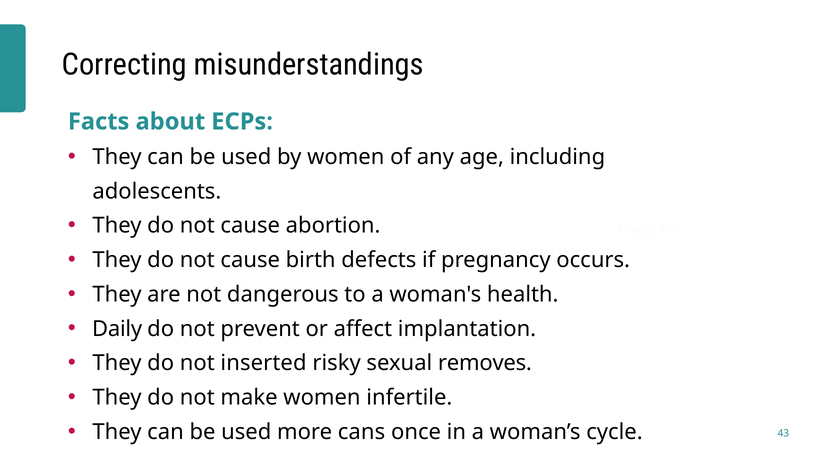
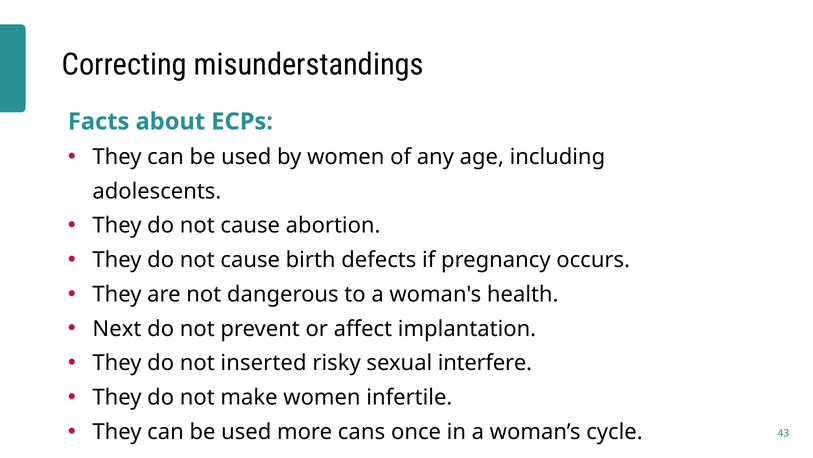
Daily: Daily -> Next
removes: removes -> interfere
